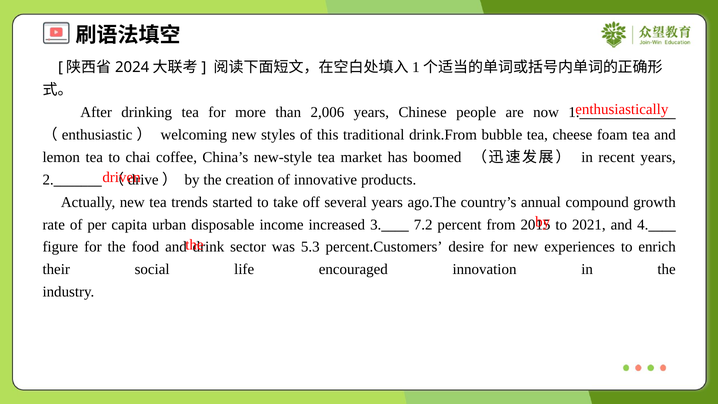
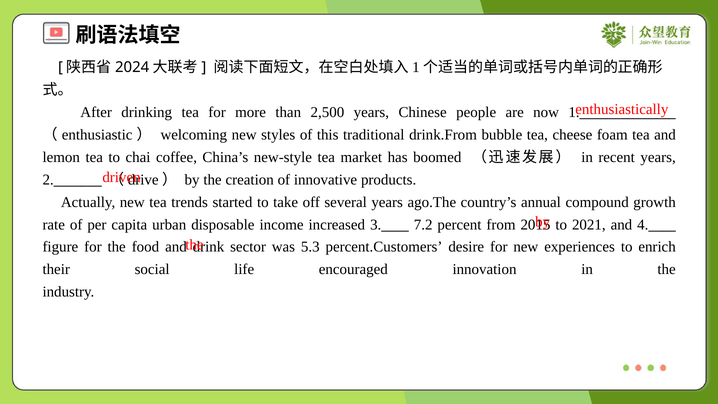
2,006: 2,006 -> 2,500
